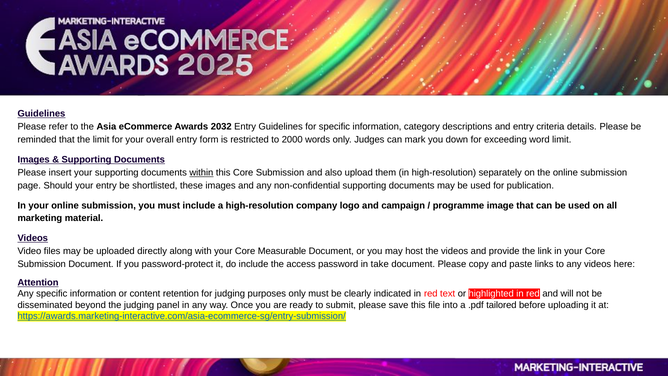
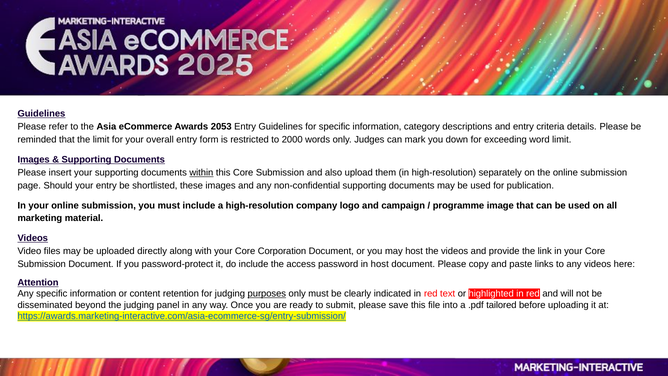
2032: 2032 -> 2053
Measurable: Measurable -> Corporation
in take: take -> host
purposes underline: none -> present
